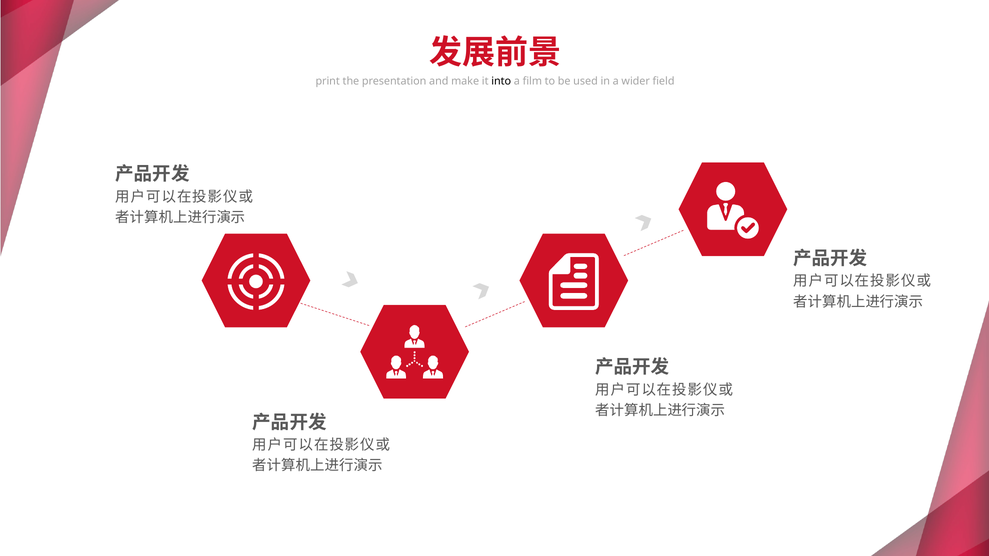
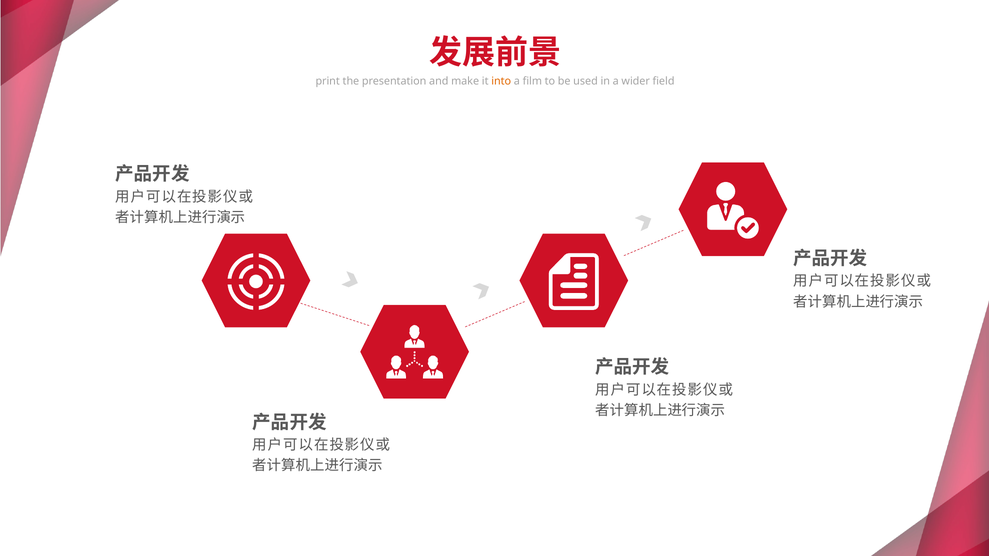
into colour: black -> orange
